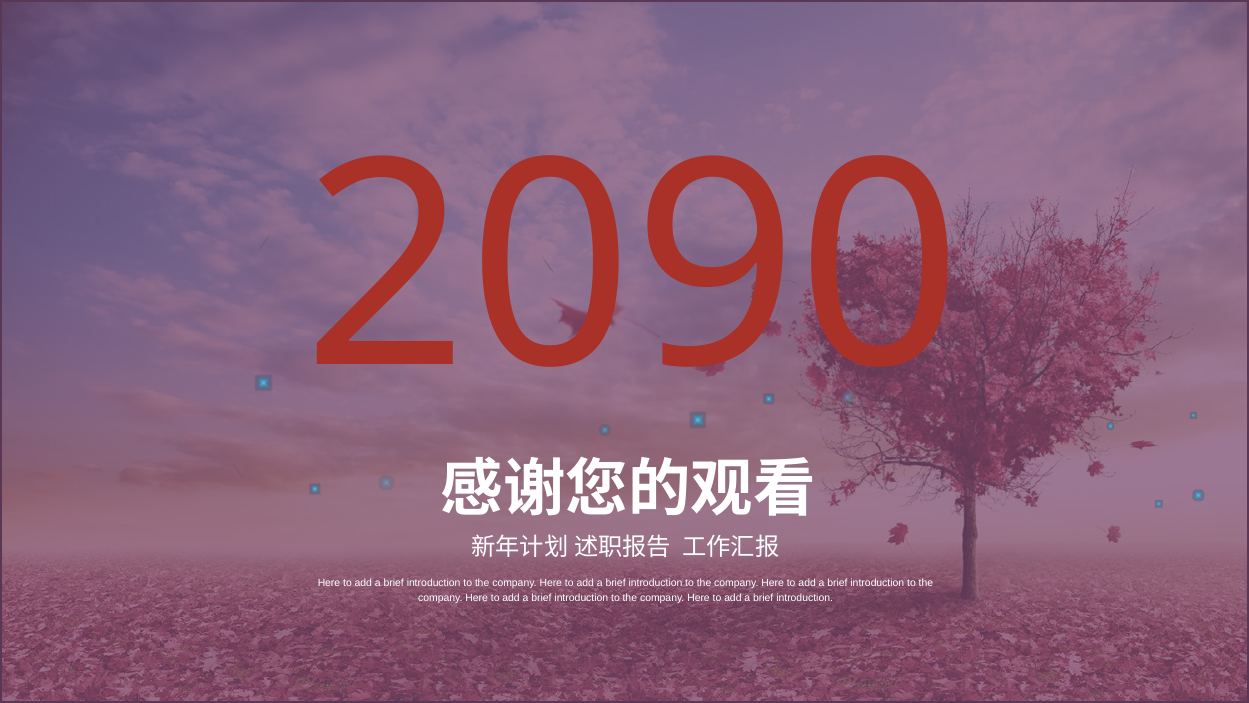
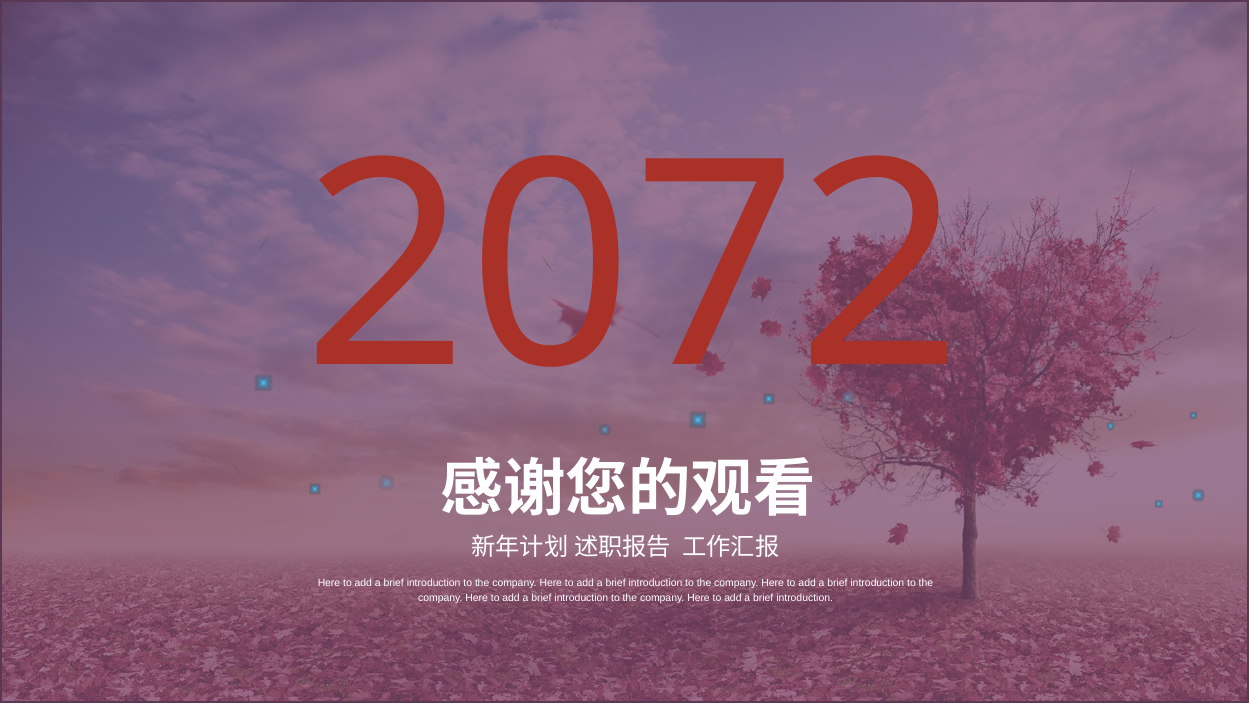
2090: 2090 -> 2072
